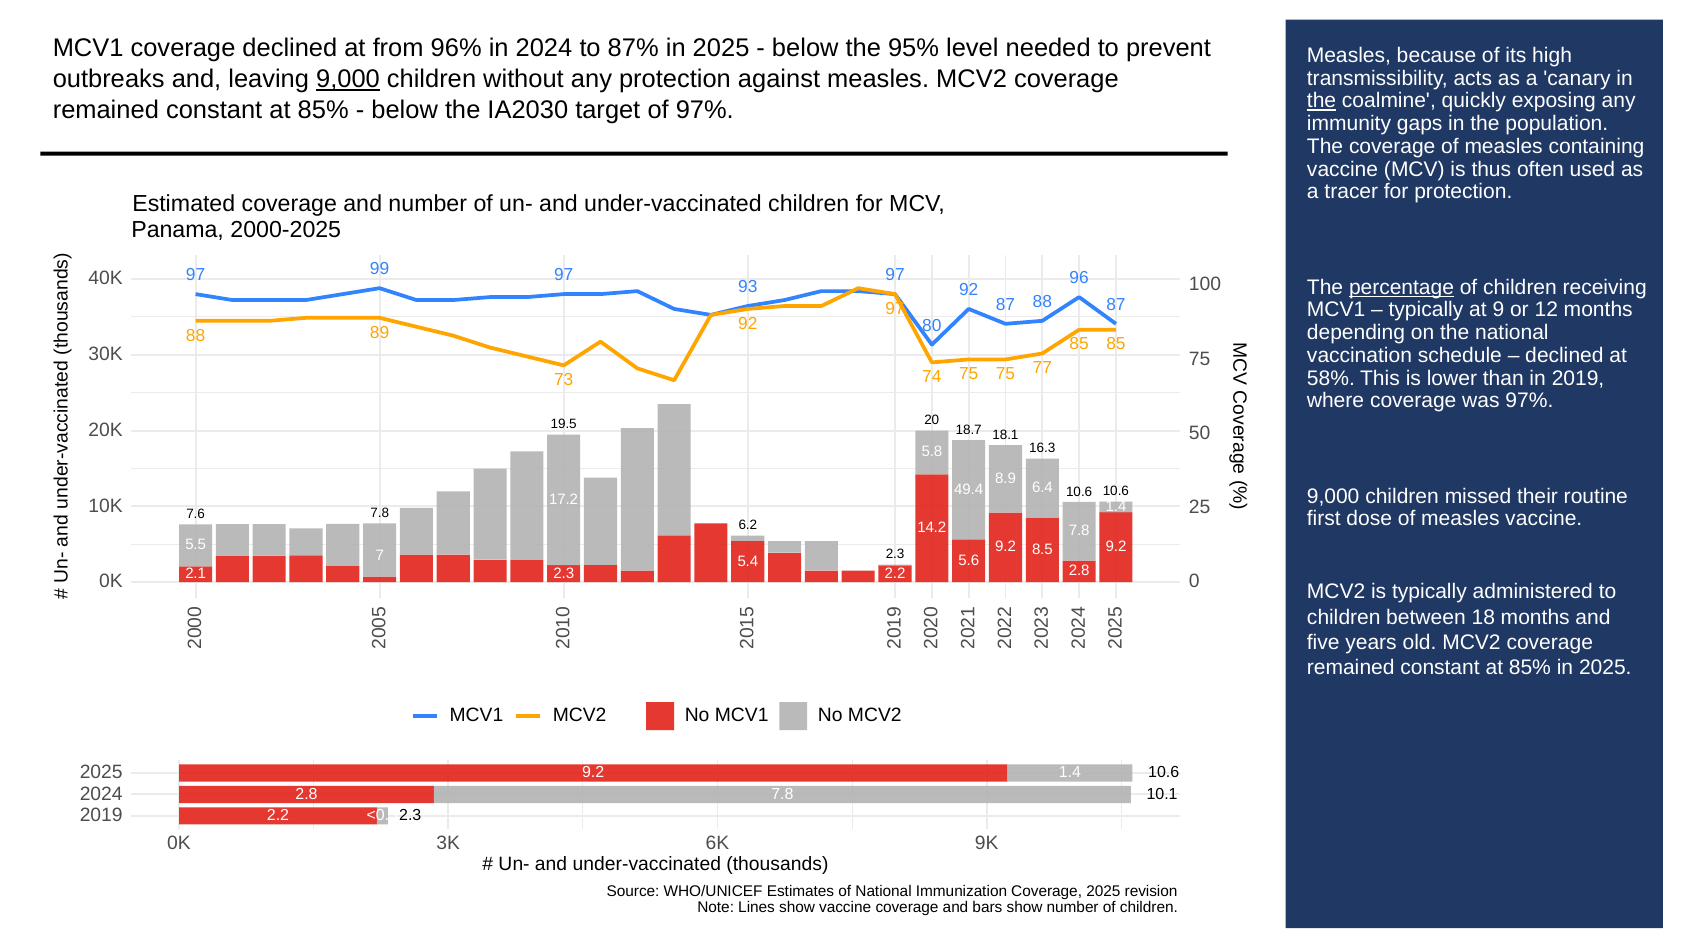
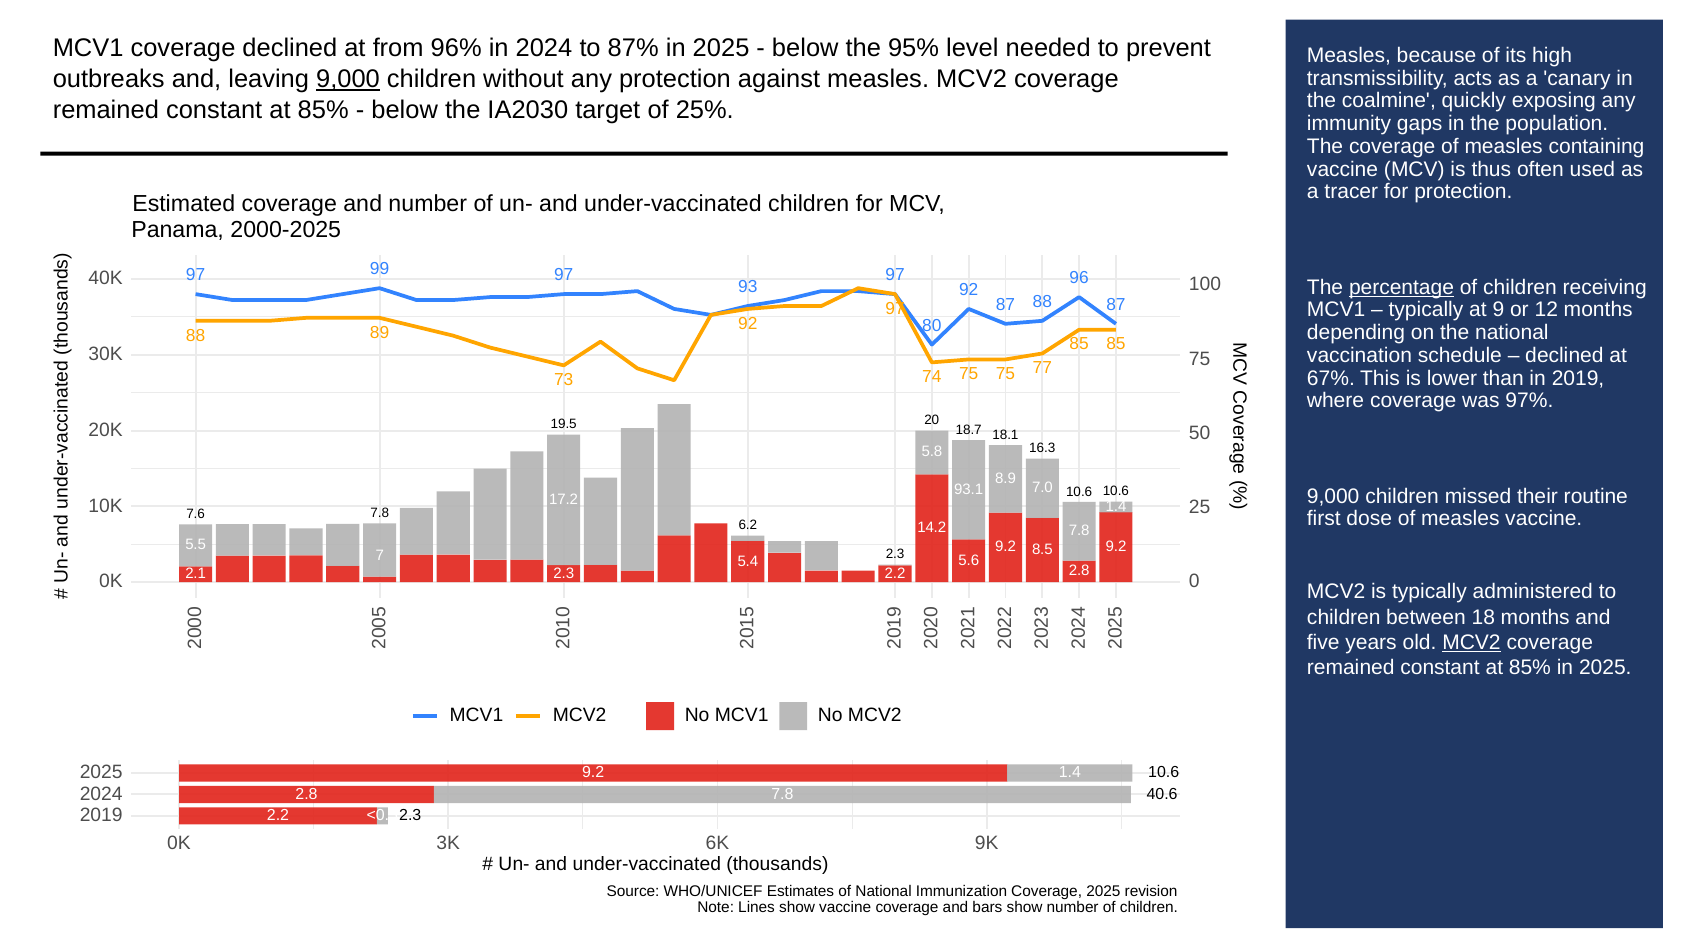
the at (1322, 101) underline: present -> none
of 97%: 97% -> 25%
58%: 58% -> 67%
6.4: 6.4 -> 7.0
49.4: 49.4 -> 93.1
MCV2 at (1471, 642) underline: none -> present
10.1: 10.1 -> 40.6
